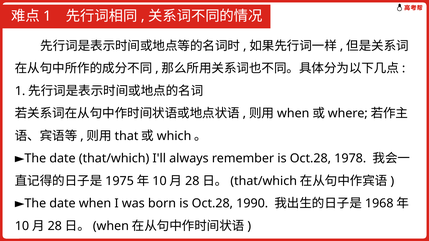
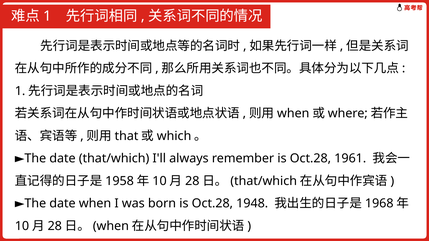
1978: 1978 -> 1961
1975: 1975 -> 1958
1990: 1990 -> 1948
